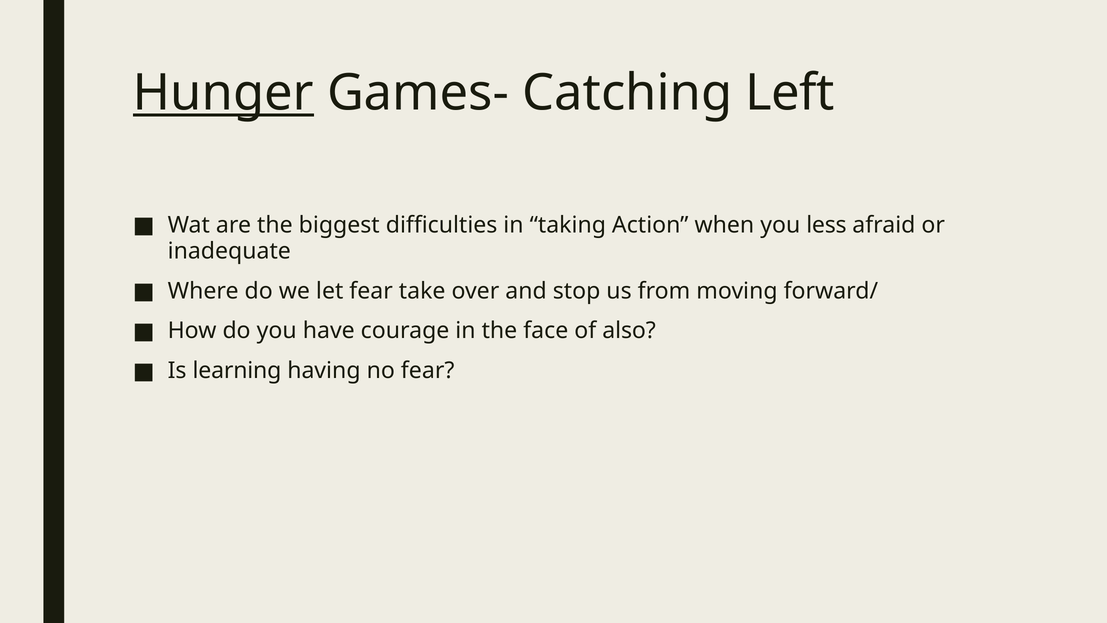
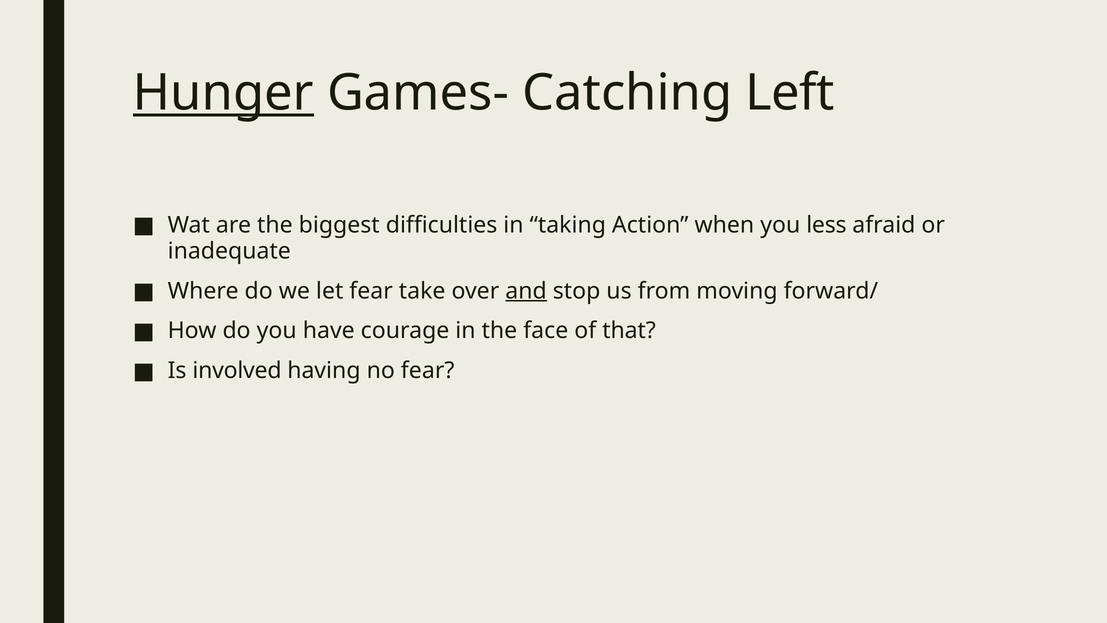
and underline: none -> present
also: also -> that
learning: learning -> involved
